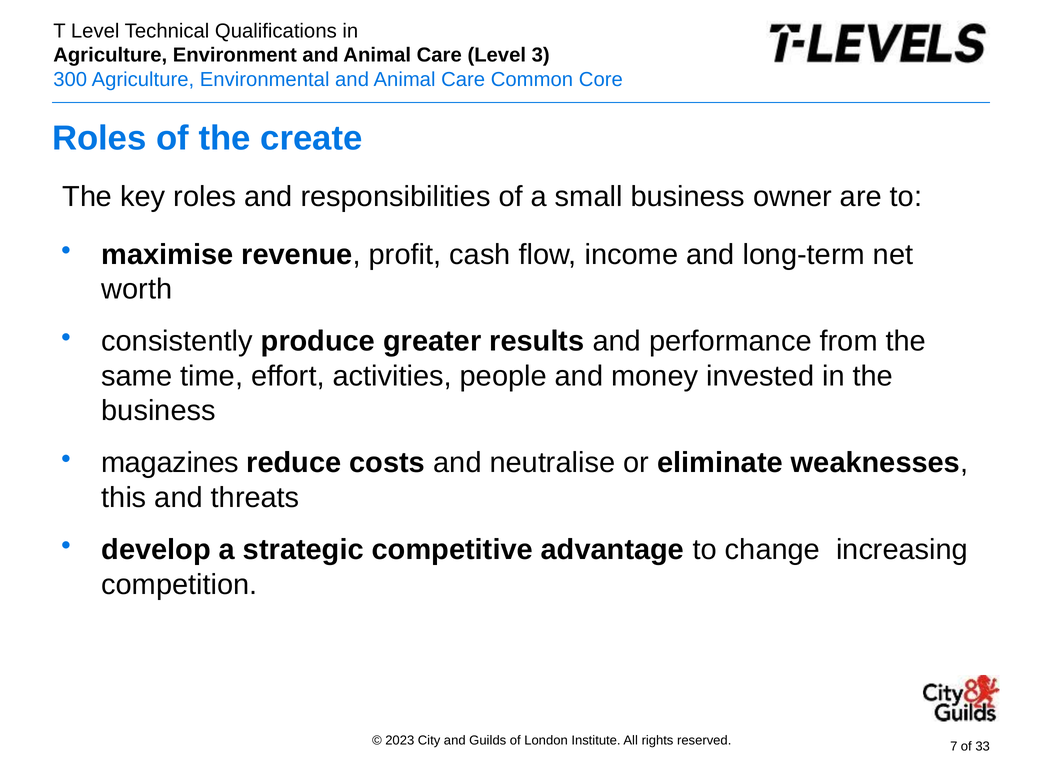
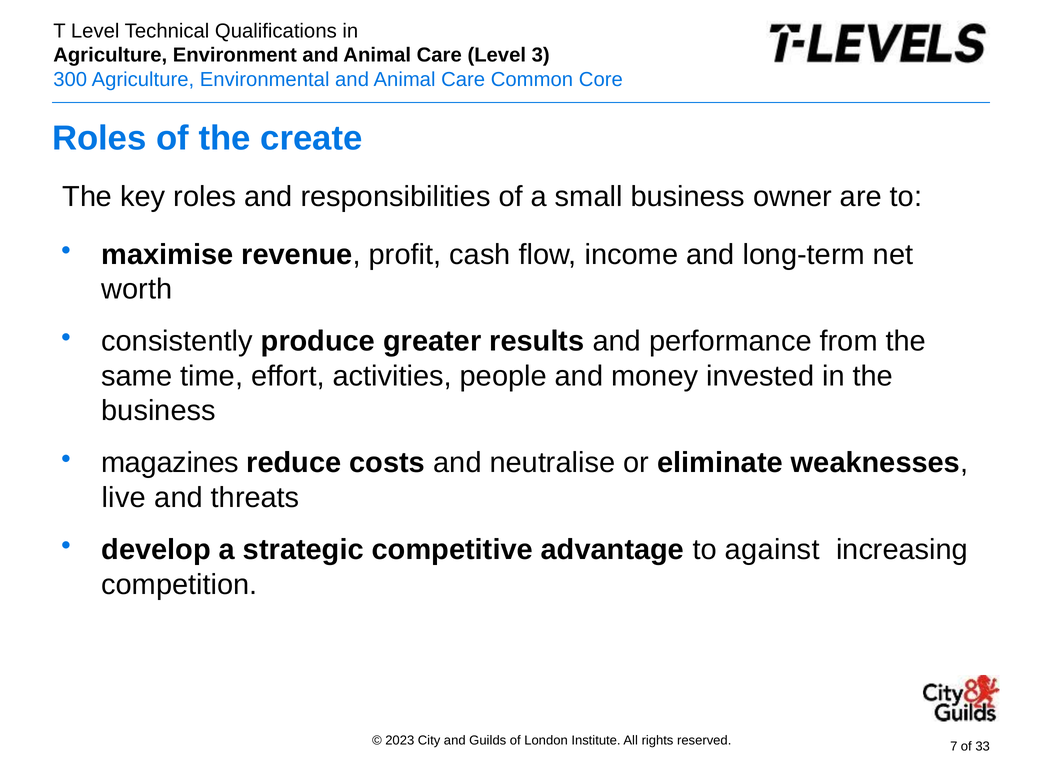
this: this -> live
change: change -> against
